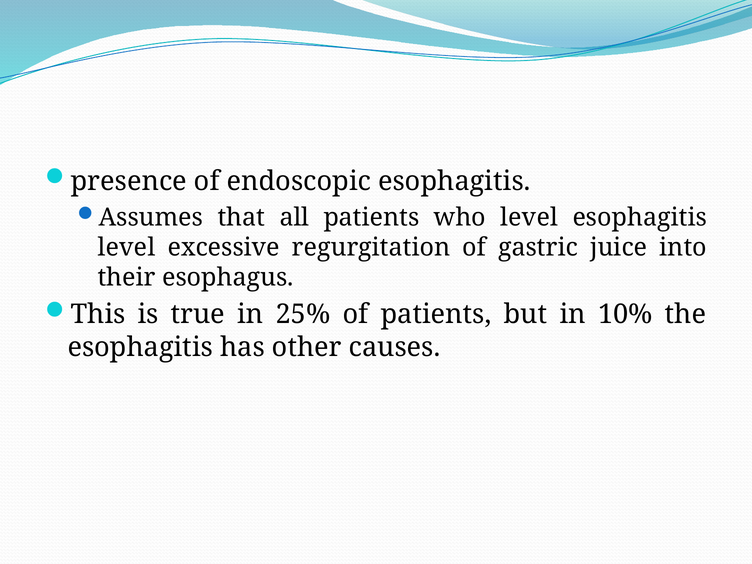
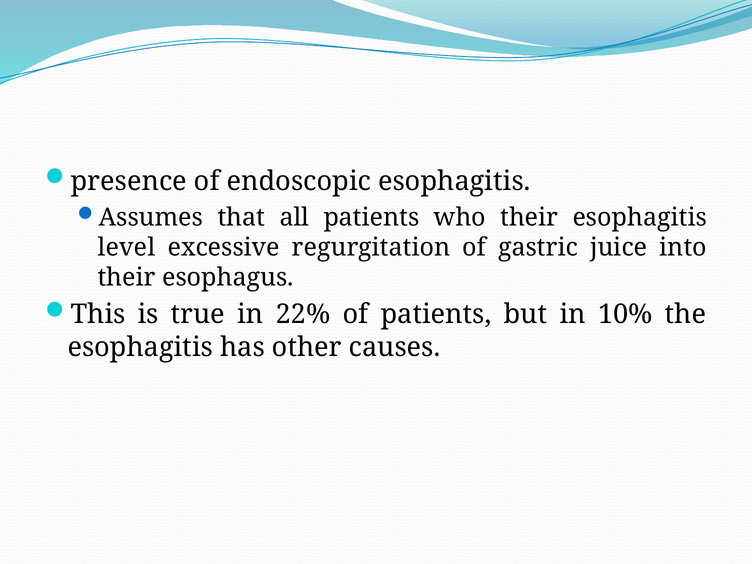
who level: level -> their
25%: 25% -> 22%
